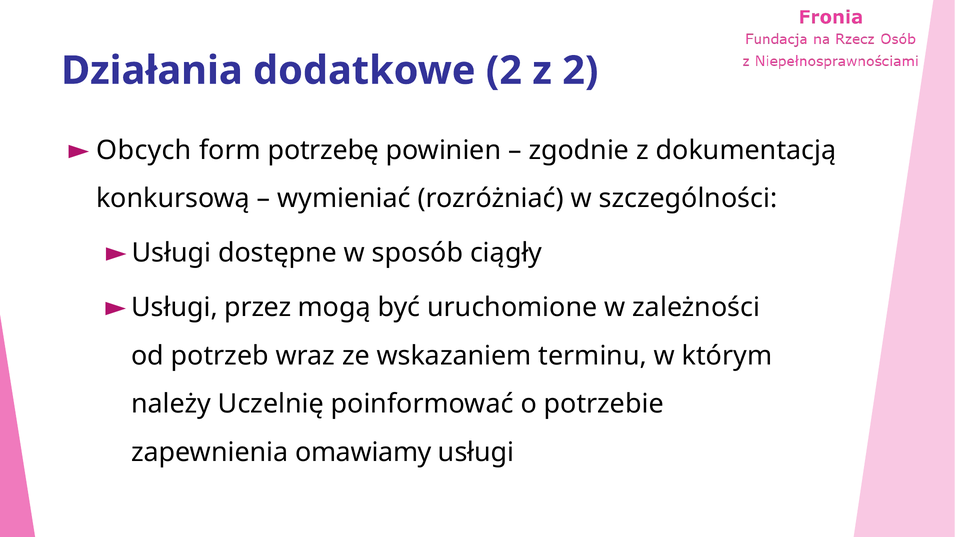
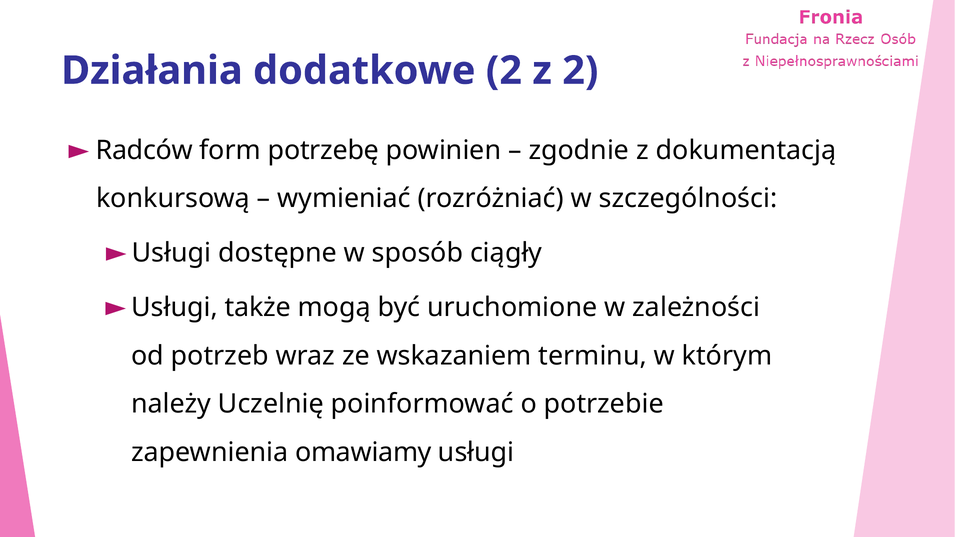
Obcych: Obcych -> Radców
przez: przez -> także
